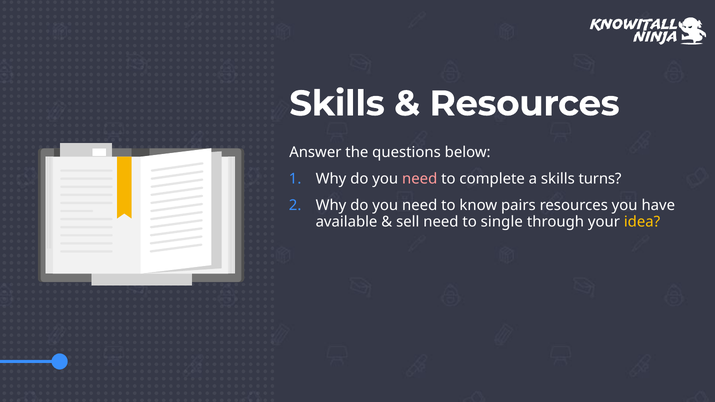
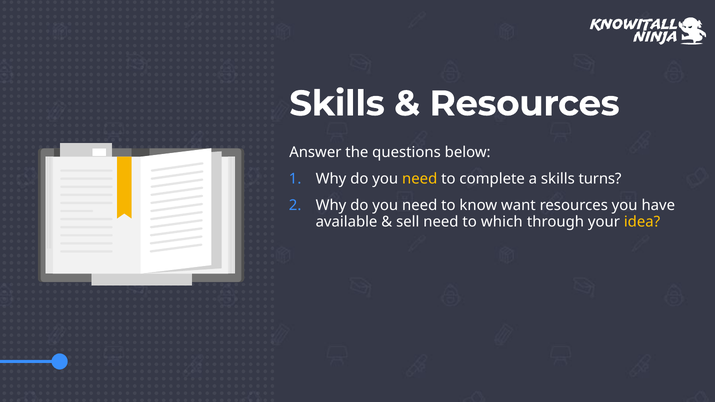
need at (420, 179) colour: pink -> yellow
pairs: pairs -> want
single: single -> which
